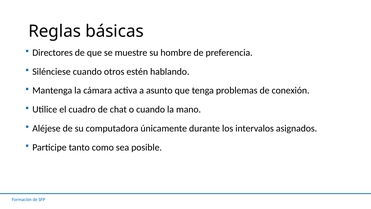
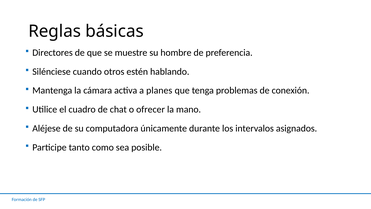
asunto: asunto -> planes
o cuando: cuando -> ofrecer
